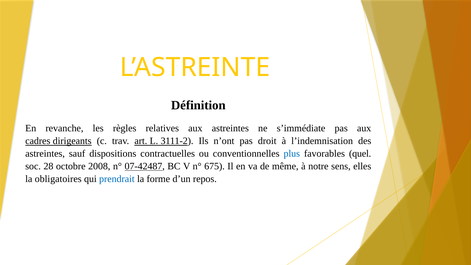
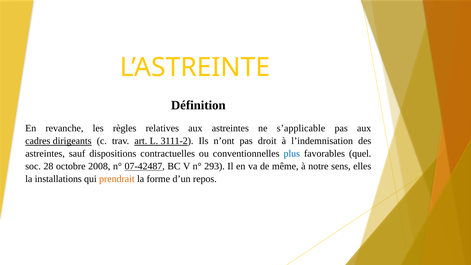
s’immédiate: s’immédiate -> s’applicable
675: 675 -> 293
obligatoires: obligatoires -> installations
prendrait colour: blue -> orange
